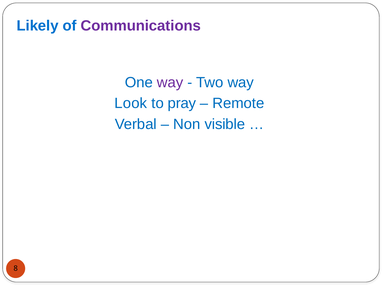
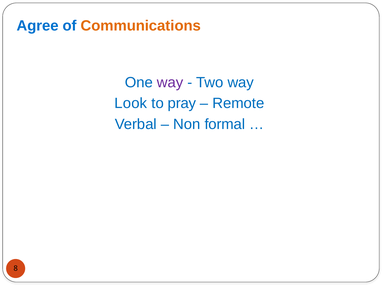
Likely: Likely -> Agree
Communications colour: purple -> orange
visible: visible -> formal
